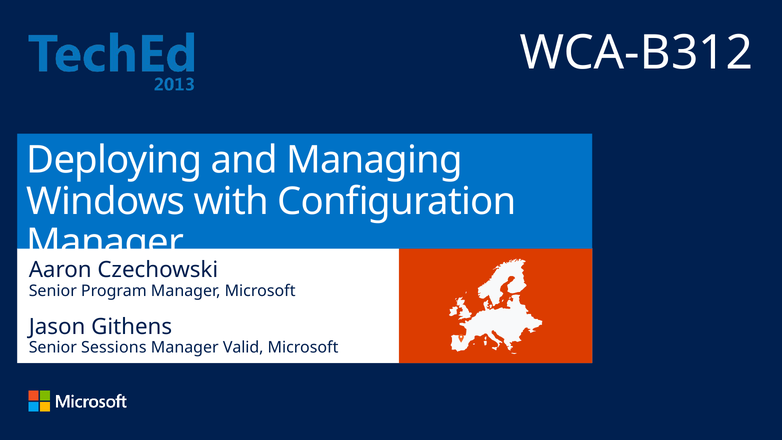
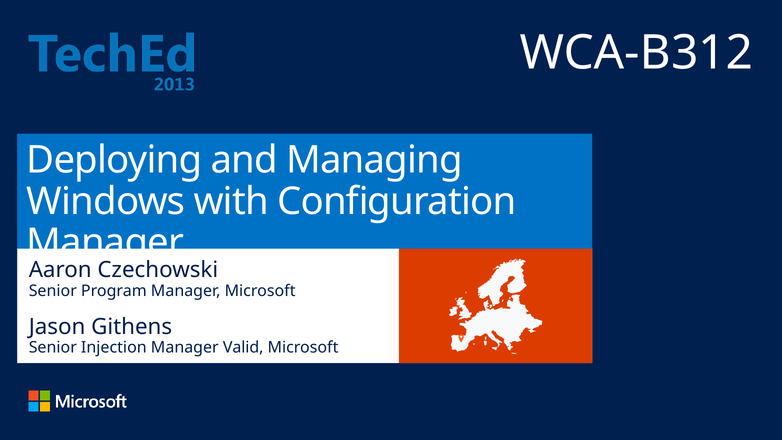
Sessions: Sessions -> Injection
